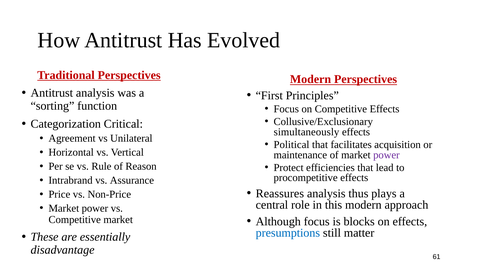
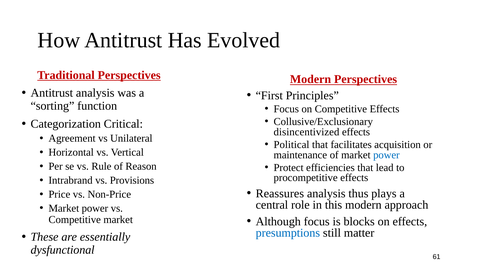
simultaneously: simultaneously -> disincentivized
power at (386, 155) colour: purple -> blue
Assurance: Assurance -> Provisions
disadvantage: disadvantage -> dysfunctional
